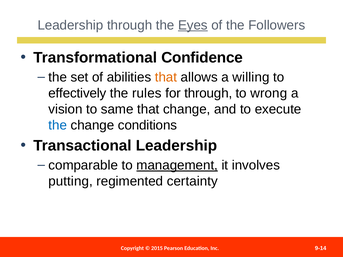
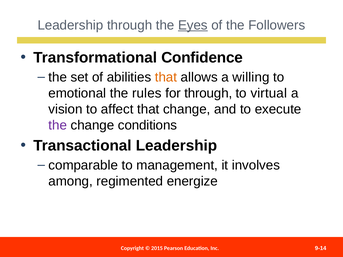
effectively: effectively -> emotional
wrong: wrong -> virtual
same: same -> affect
the at (58, 125) colour: blue -> purple
management underline: present -> none
putting: putting -> among
certainty: certainty -> energize
